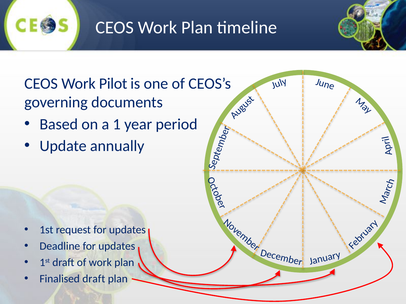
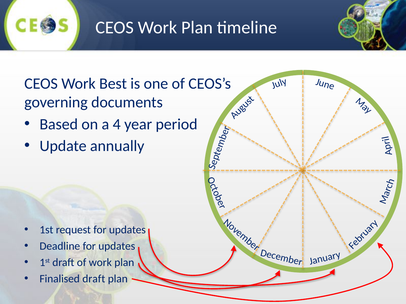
Pilot: Pilot -> Best
1: 1 -> 4
